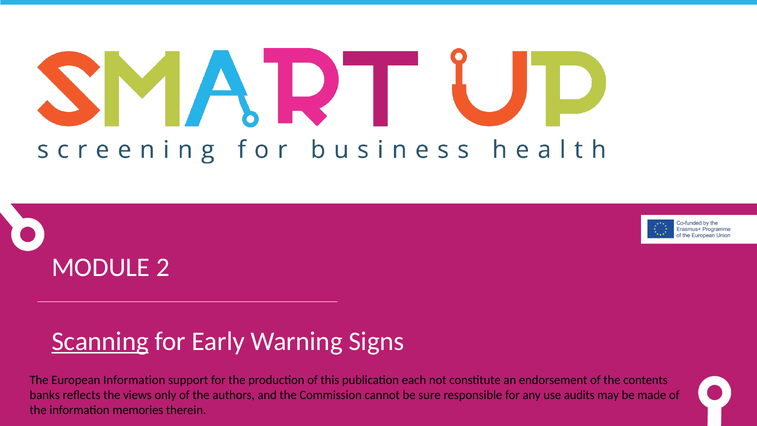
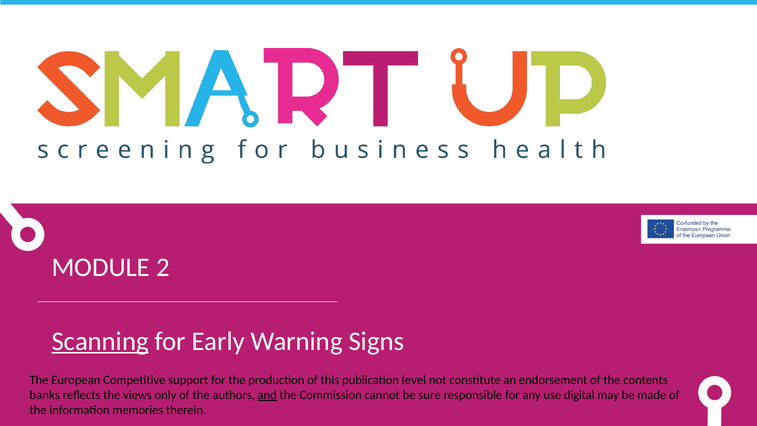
European Information: Information -> Competitive
each: each -> level
and underline: none -> present
audits: audits -> digital
